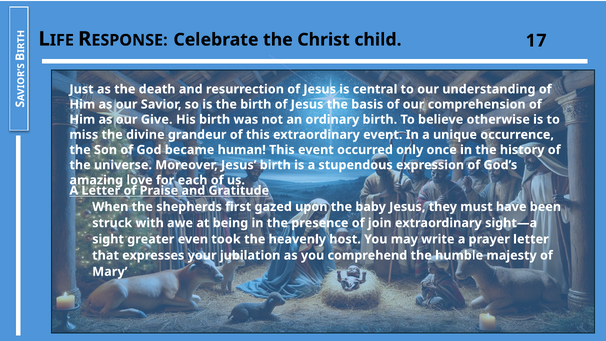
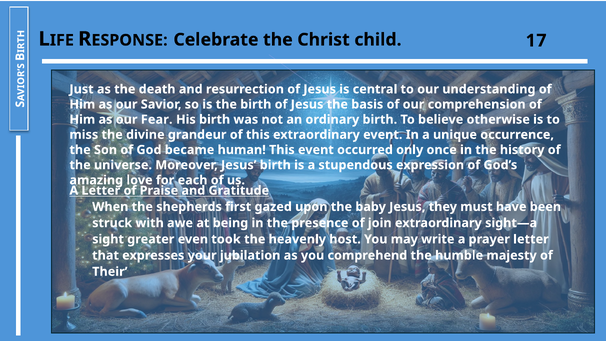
Give: Give -> Fear
Mary: Mary -> Their
